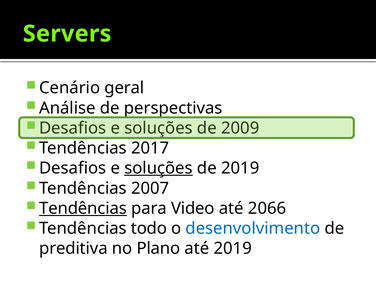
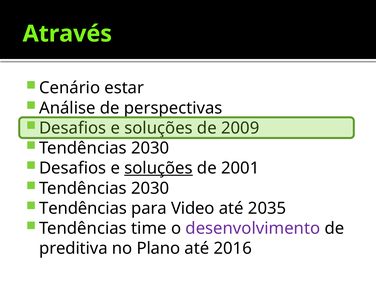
Servers: Servers -> Através
geral: geral -> estar
2017 at (150, 148): 2017 -> 2030
de 2019: 2019 -> 2001
2007 at (150, 188): 2007 -> 2030
Tendências at (83, 208) underline: present -> none
2066: 2066 -> 2035
todo: todo -> time
desenvolvimento colour: blue -> purple
até 2019: 2019 -> 2016
